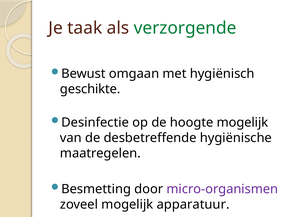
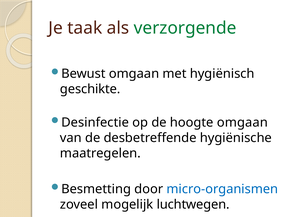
hoogte mogelijk: mogelijk -> omgaan
micro-organismen colour: purple -> blue
apparatuur: apparatuur -> luchtwegen
